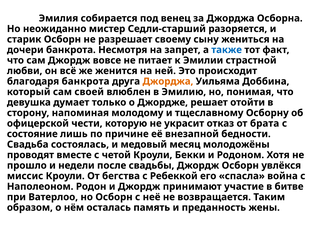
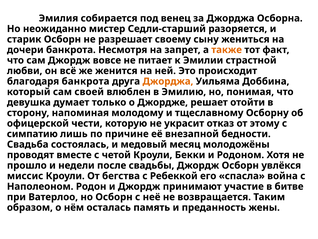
также colour: blue -> orange
брата: брата -> этому
состояние: состояние -> симпатию
